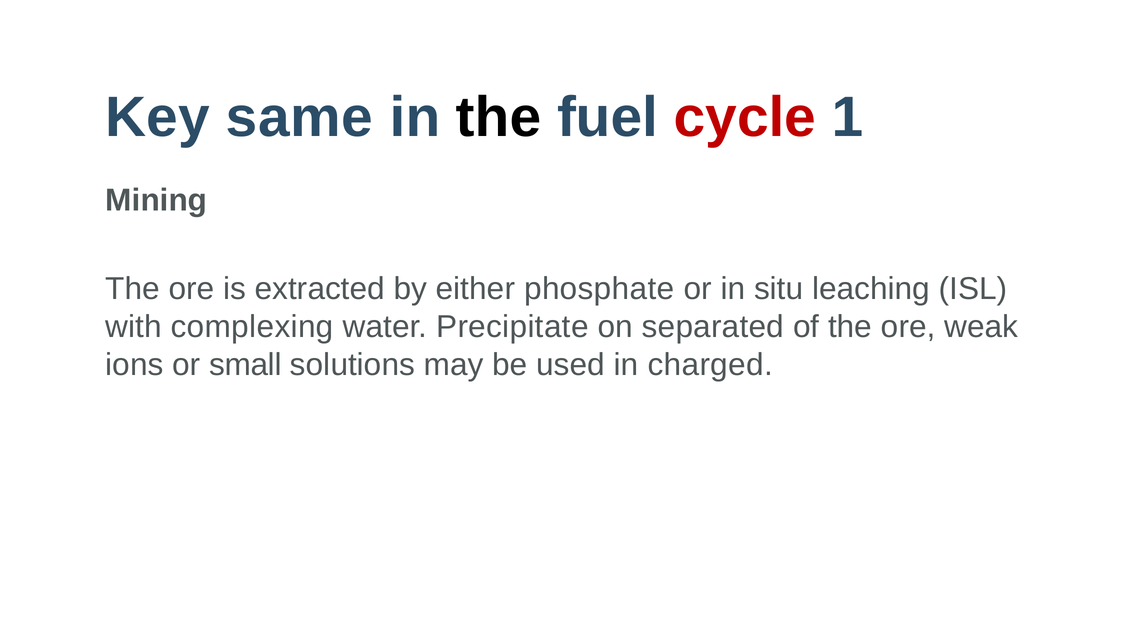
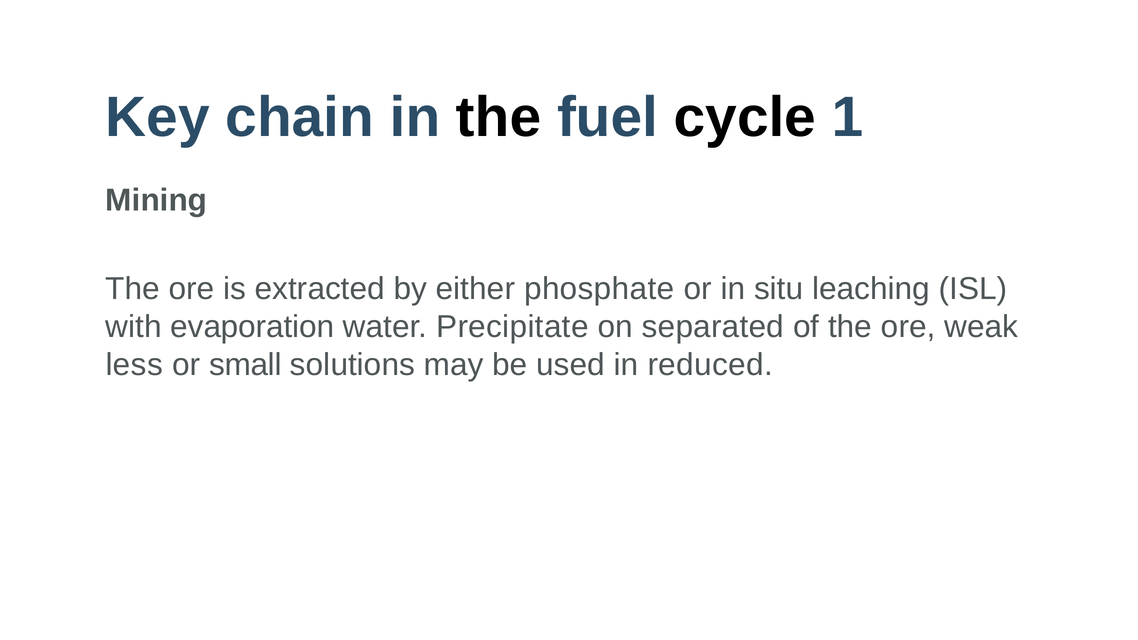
same: same -> chain
cycle colour: red -> black
complexing: complexing -> evaporation
ions: ions -> less
charged: charged -> reduced
